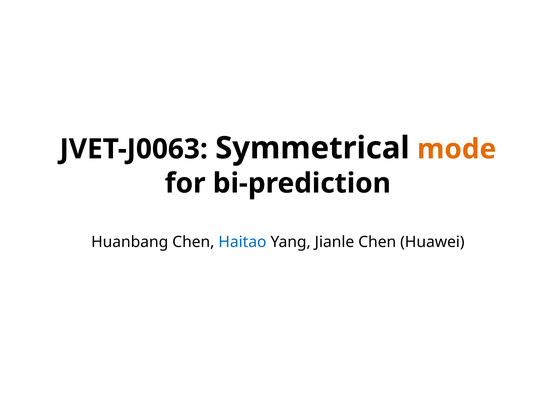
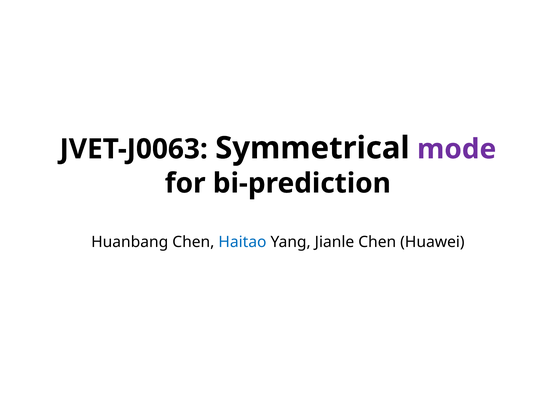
mode colour: orange -> purple
